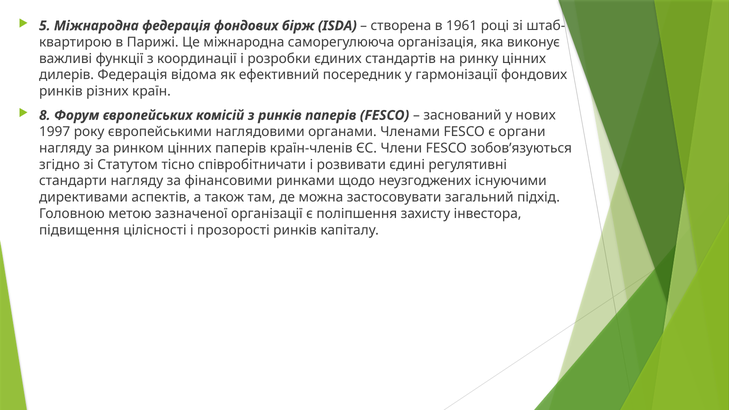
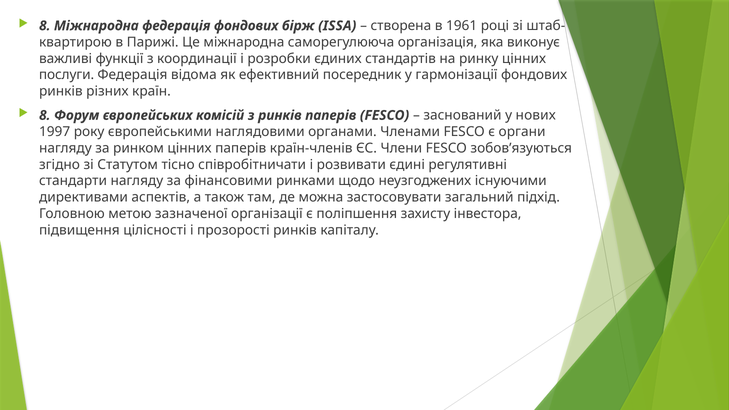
5 at (45, 26): 5 -> 8
ISDA: ISDA -> ISSA
дилерів: дилерів -> послуги
